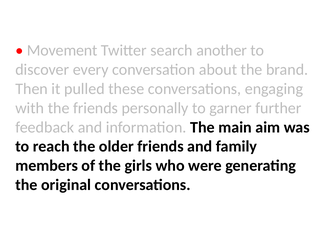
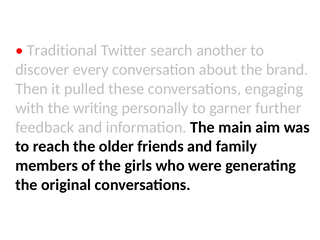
Movement: Movement -> Traditional
the friends: friends -> writing
